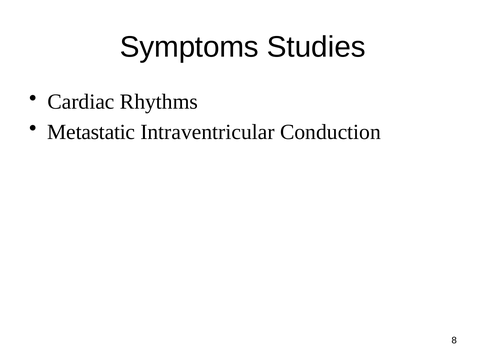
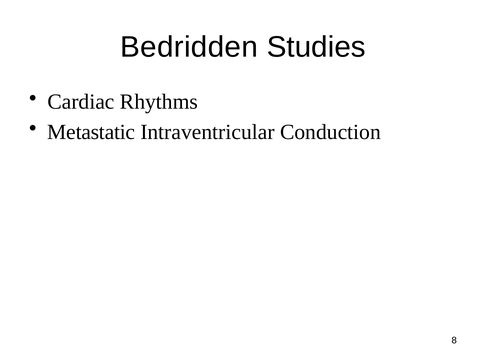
Symptoms: Symptoms -> Bedridden
